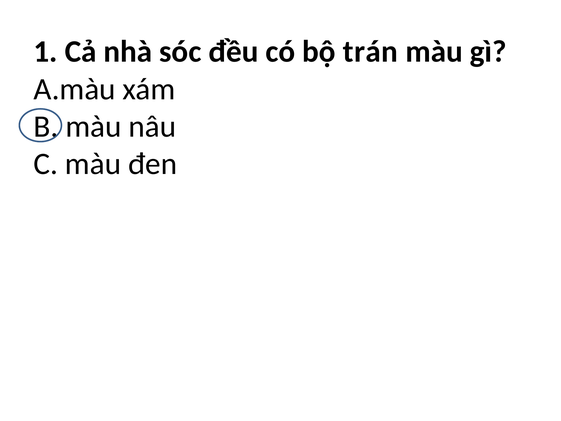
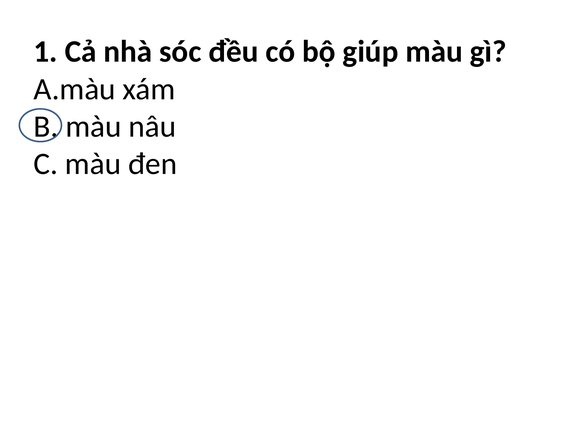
trán: trán -> giúp
